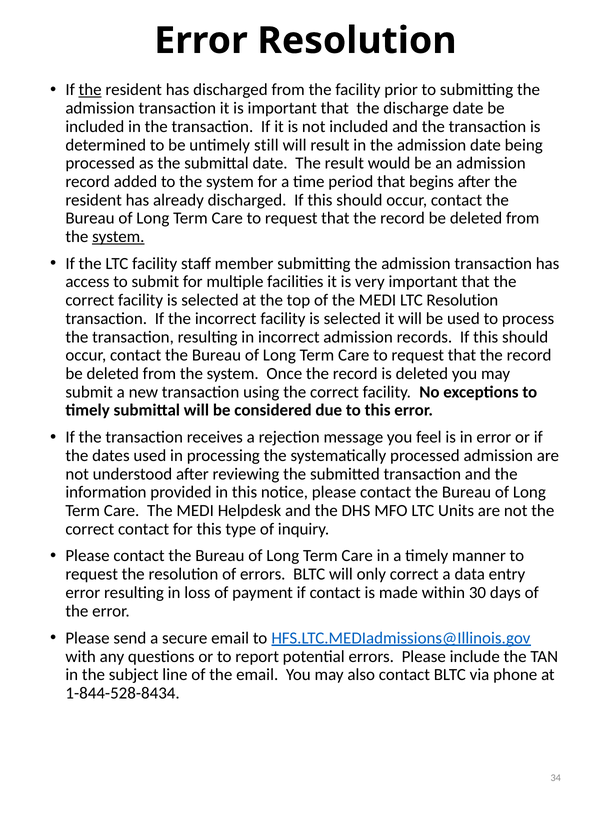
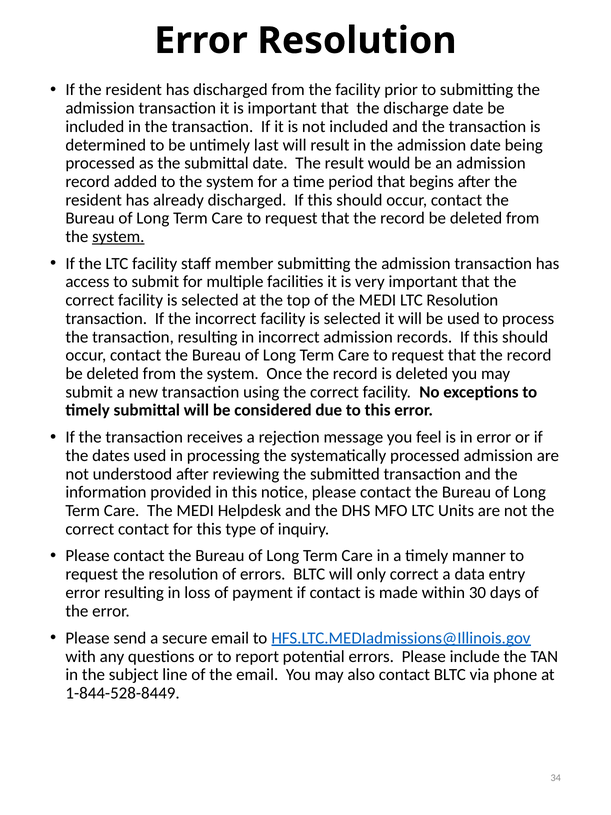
the at (90, 90) underline: present -> none
still: still -> last
1-844-528-8434: 1-844-528-8434 -> 1-844-528-8449
